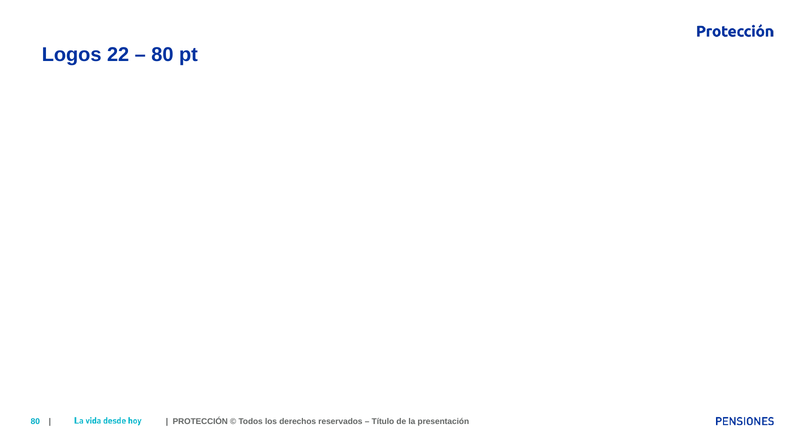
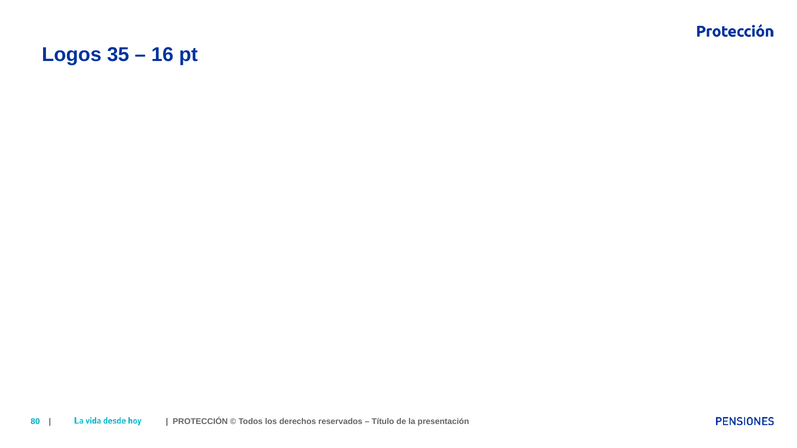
22: 22 -> 35
80 at (162, 55): 80 -> 16
